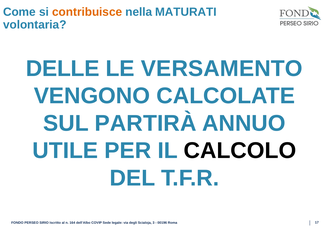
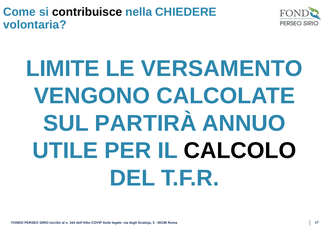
contribuisce colour: orange -> black
MATURATI: MATURATI -> CHIEDERE
DELLE: DELLE -> LIMITE
